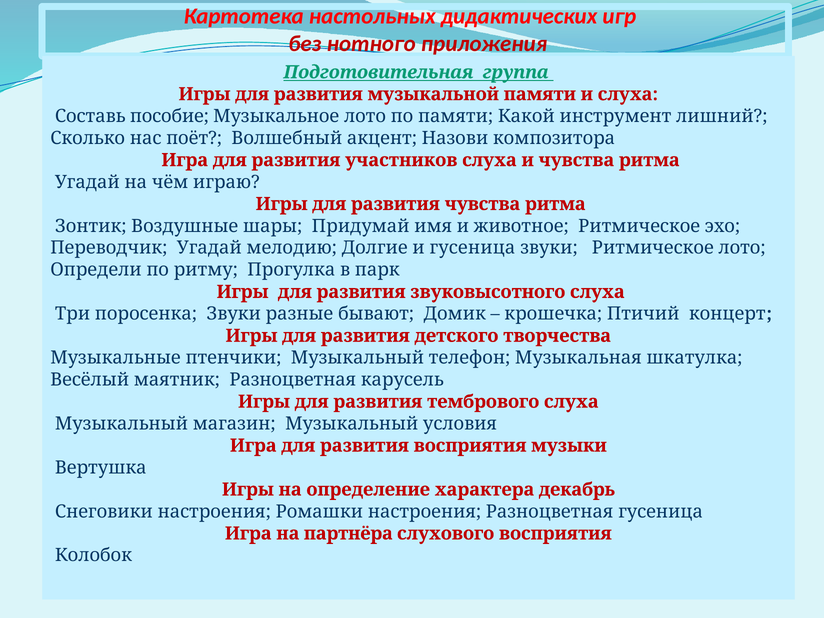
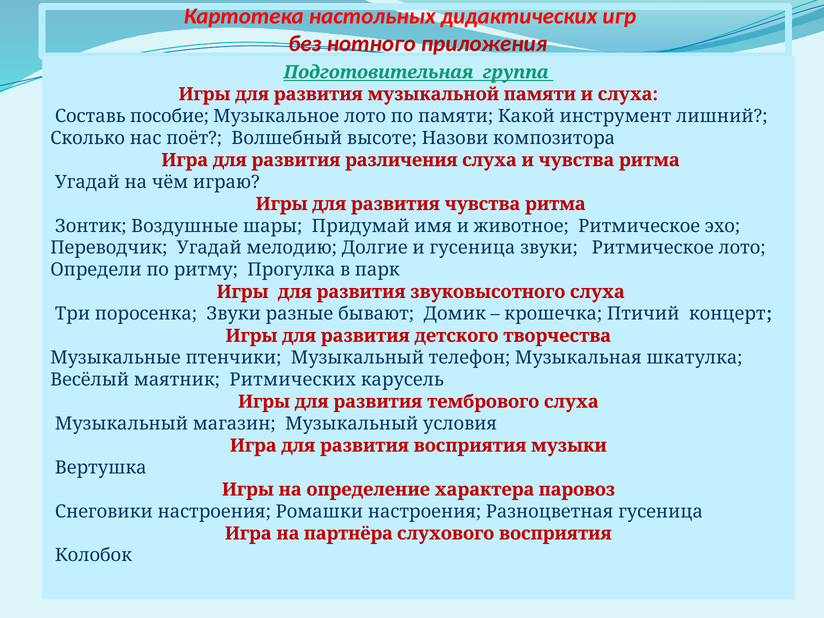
акцент: акцент -> высоте
участников: участников -> различения
маятник Разноцветная: Разноцветная -> Ритмических
декабрь: декабрь -> паровоз
